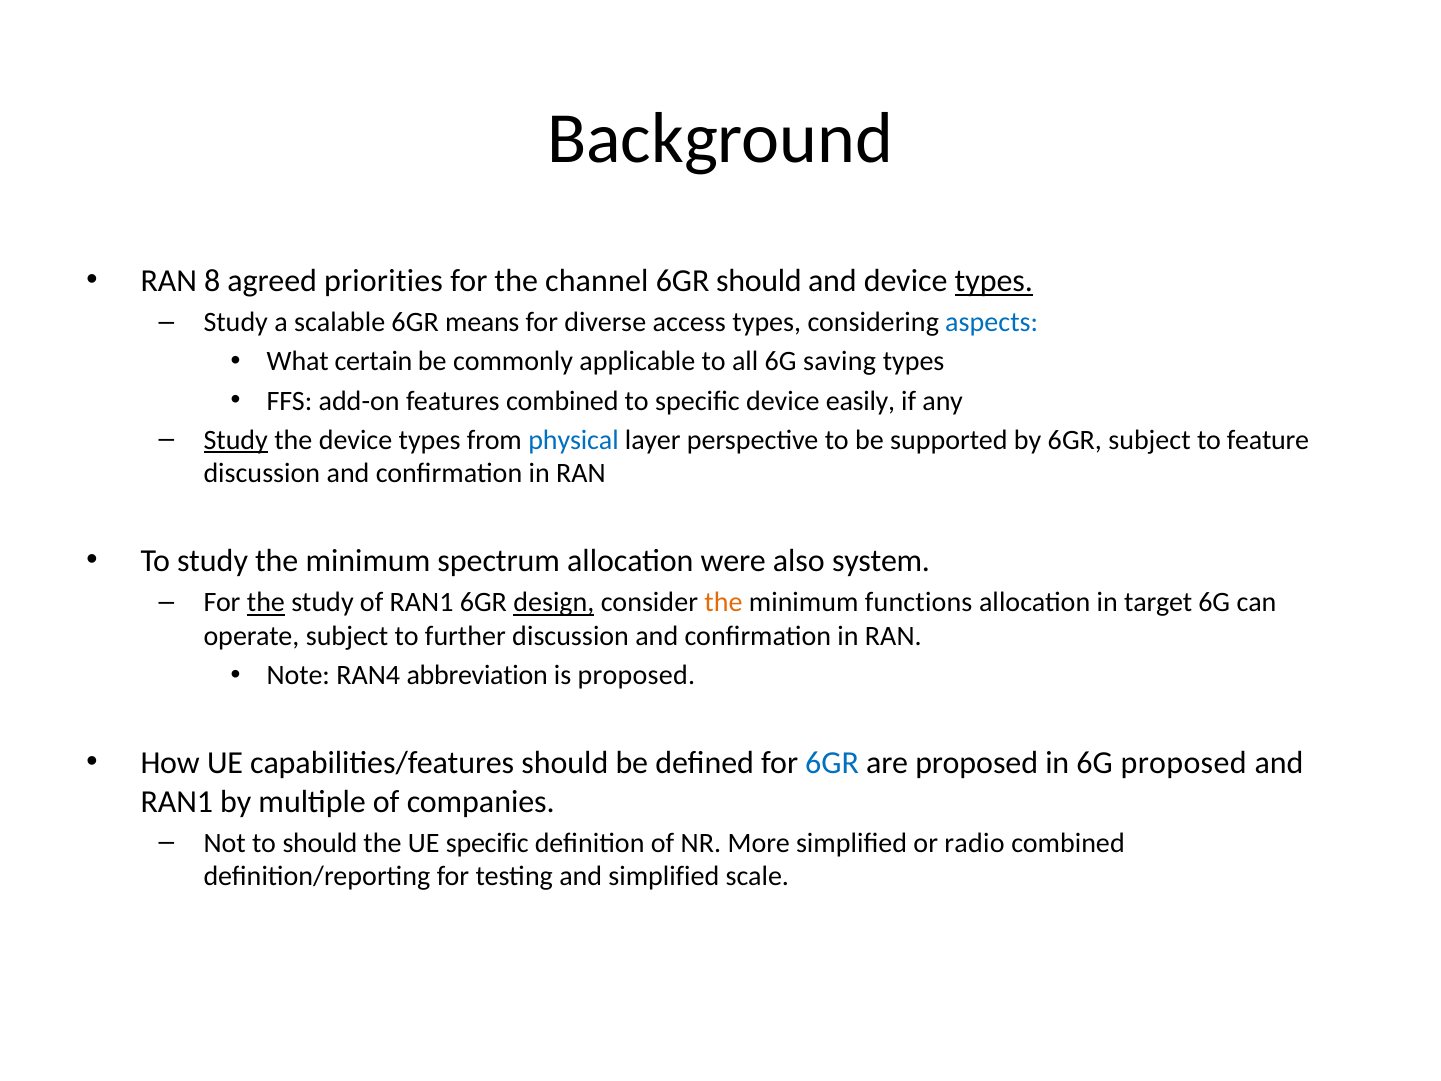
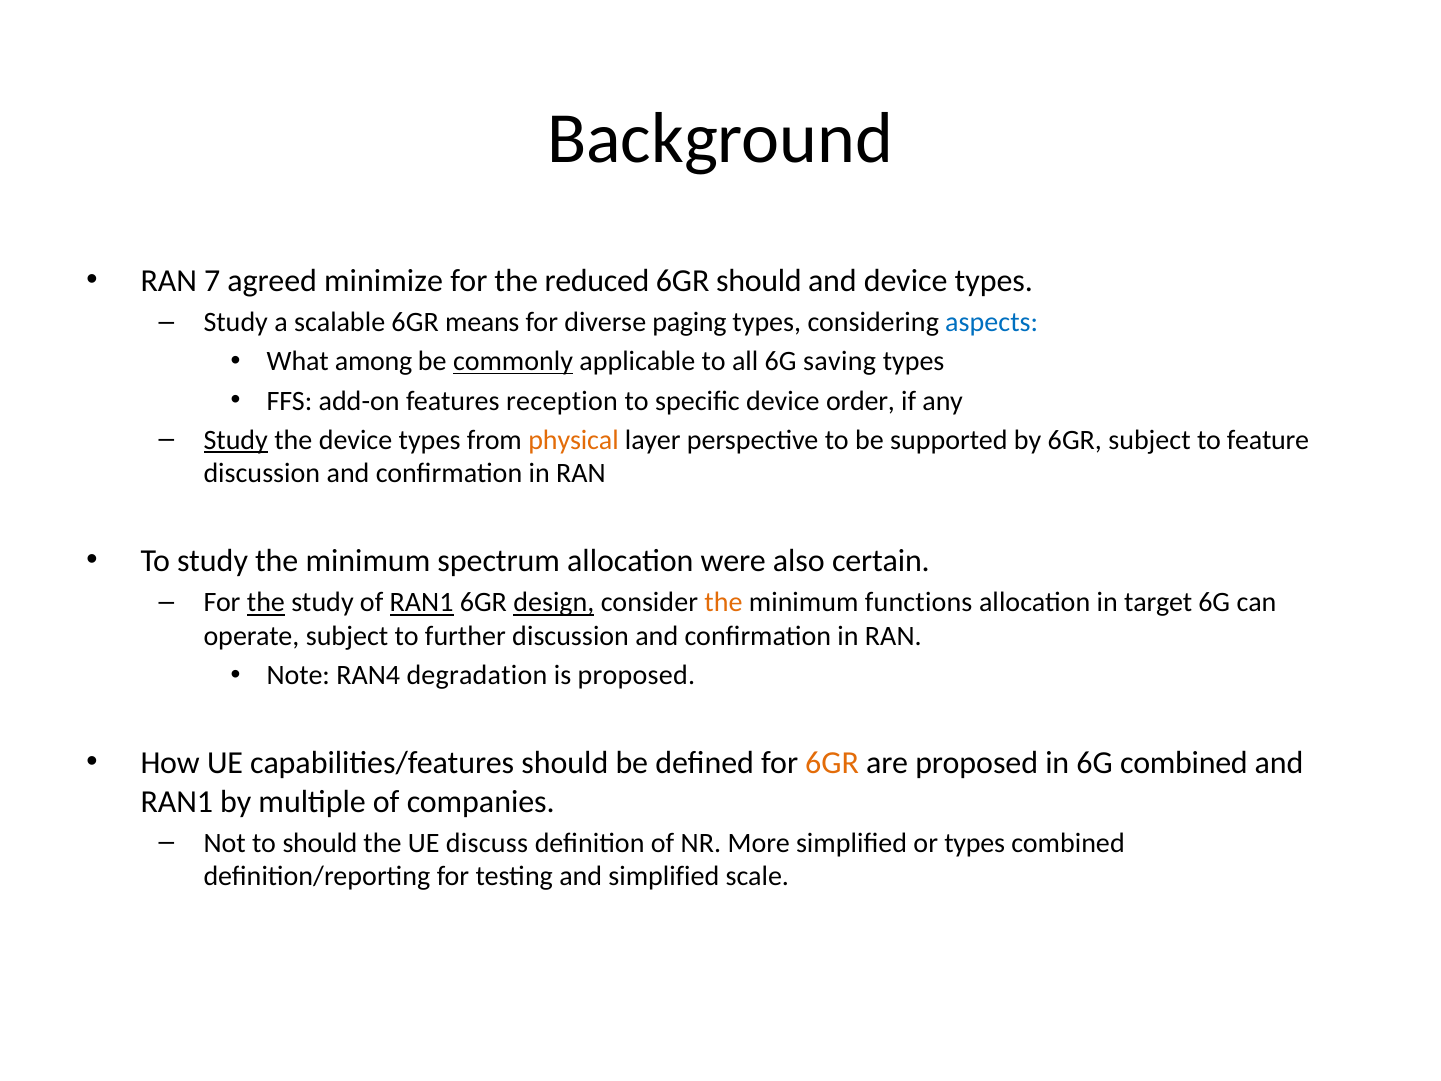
8: 8 -> 7
priorities: priorities -> minimize
channel: channel -> reduced
types at (994, 281) underline: present -> none
access: access -> paging
certain: certain -> among
commonly underline: none -> present
features combined: combined -> reception
easily: easily -> order
physical colour: blue -> orange
system: system -> certain
RAN1 at (422, 602) underline: none -> present
abbreviation: abbreviation -> degradation
6GR at (832, 763) colour: blue -> orange
6G proposed: proposed -> combined
UE specific: specific -> discuss
or radio: radio -> types
